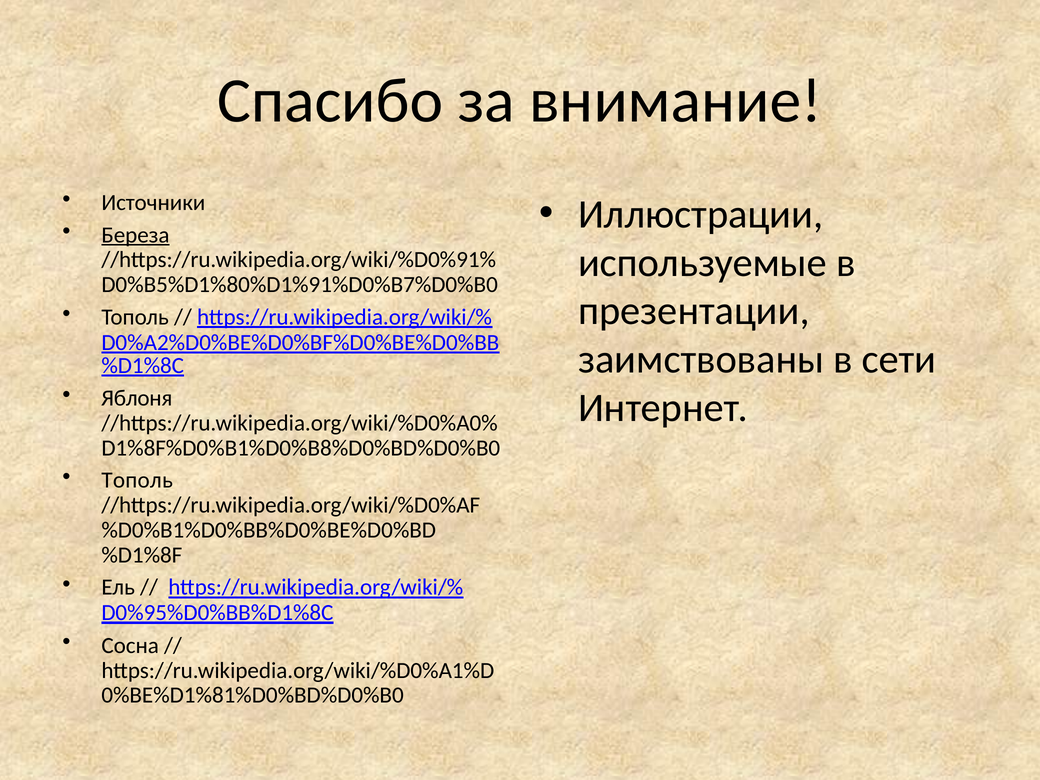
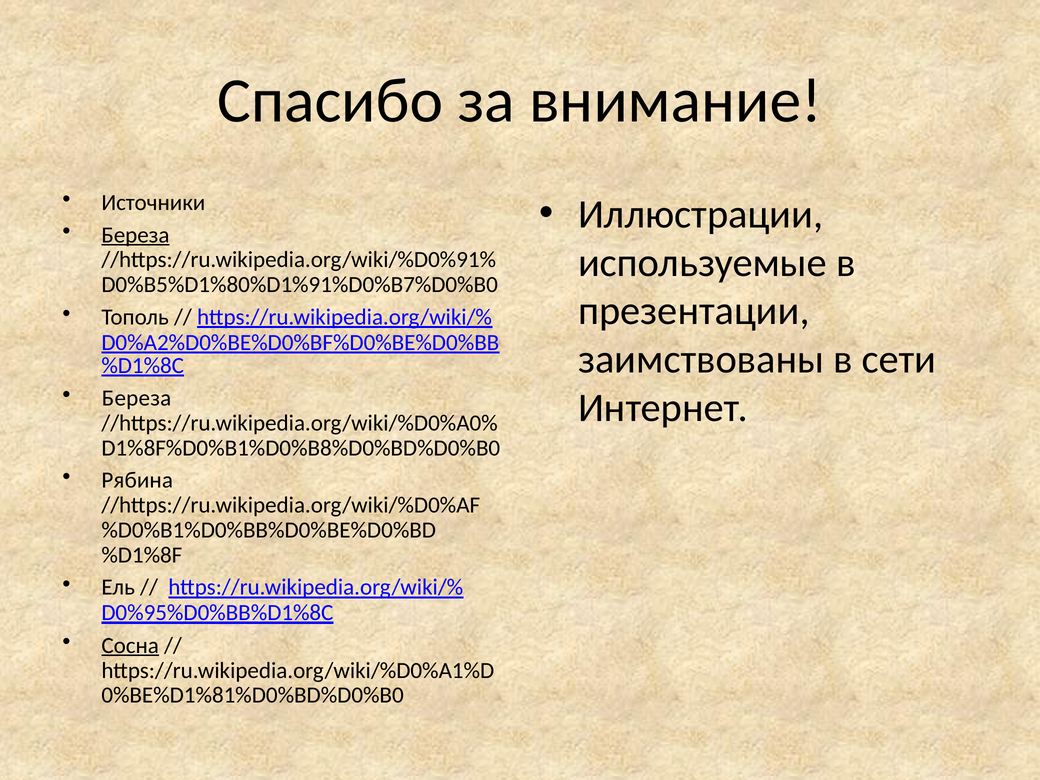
Яблоня at (137, 398): Яблоня -> Береза
Тополь at (137, 480): Тополь -> Рябина
Сосна underline: none -> present
